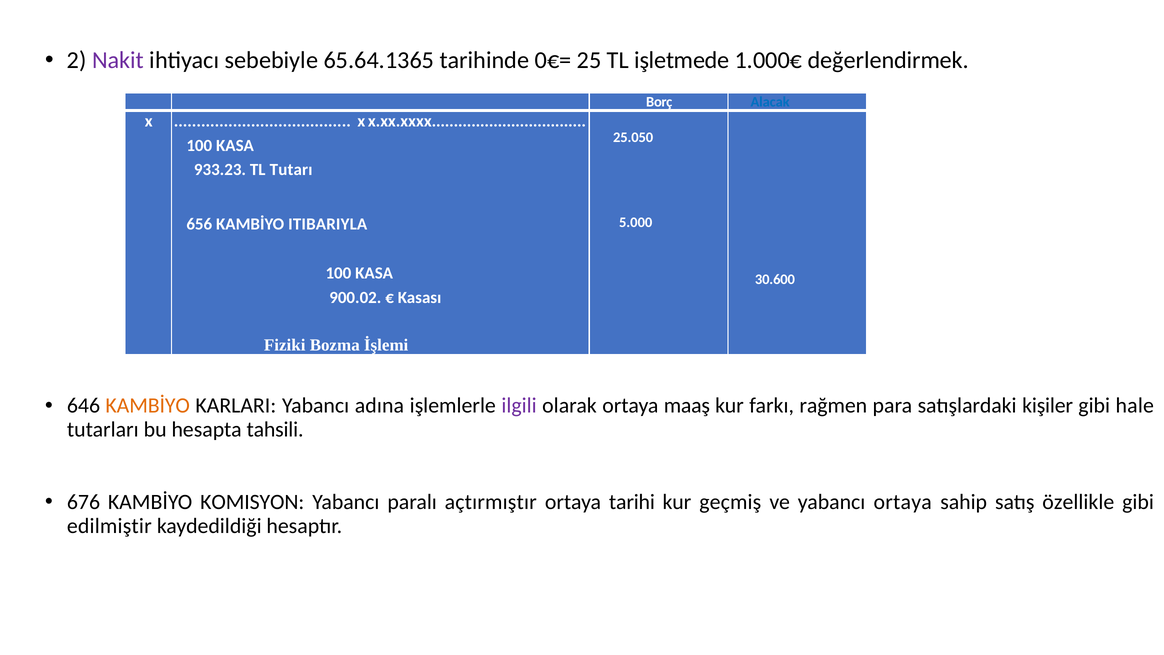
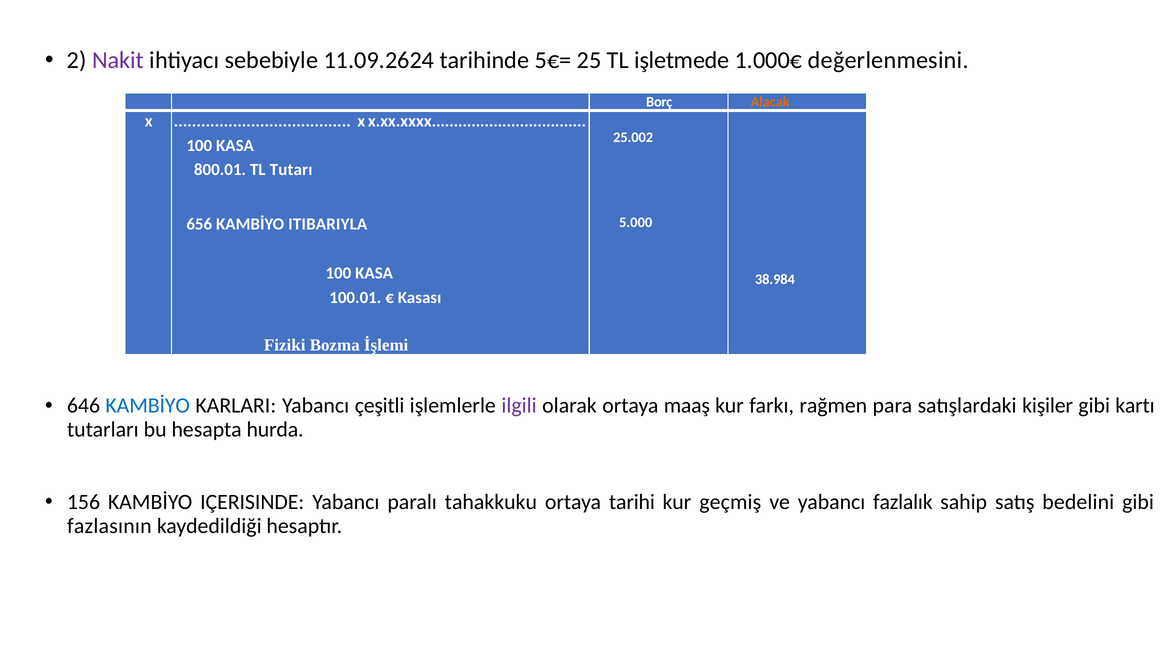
65.64.1365: 65.64.1365 -> 11.09.2624
0€=: 0€= -> 5€=
değerlendirmek: değerlendirmek -> değerlenmesini
Alacak colour: blue -> orange
25.050: 25.050 -> 25.002
933.23: 933.23 -> 800.01
30.600: 30.600 -> 38.984
900.02: 900.02 -> 100.01
KAMBİYO at (148, 406) colour: orange -> blue
adına: adına -> çeşitli
hale: hale -> kartı
tahsili: tahsili -> hurda
676: 676 -> 156
KOMISYON: KOMISYON -> IÇERISINDE
açtırmıştır: açtırmıştır -> tahakkuku
yabancı ortaya: ortaya -> fazlalık
özellikle: özellikle -> bedelini
edilmiştir: edilmiştir -> fazlasının
